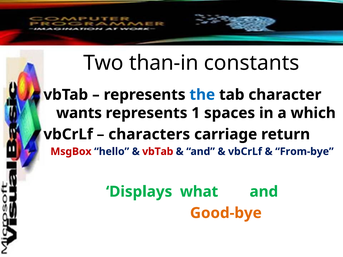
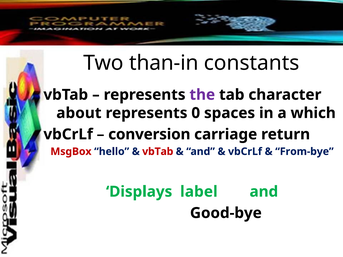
the colour: blue -> purple
wants: wants -> about
1: 1 -> 0
characters: characters -> conversion
what: what -> label
Good-bye colour: orange -> black
